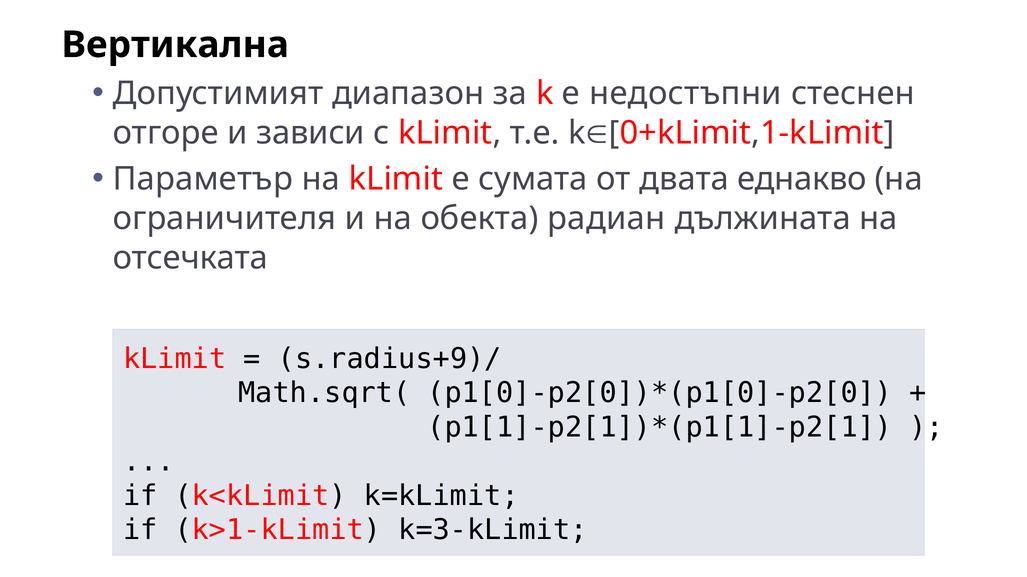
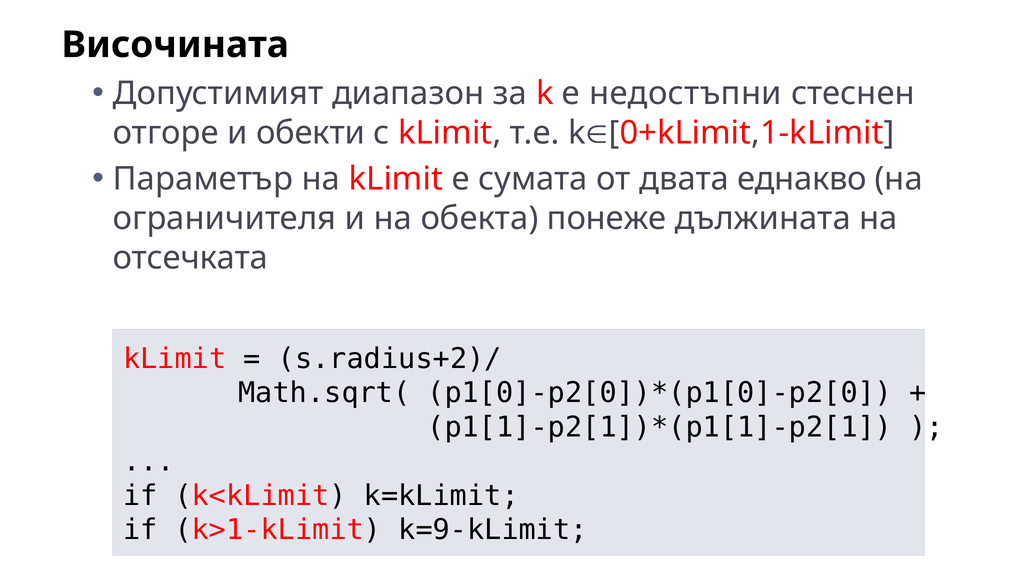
Вертикална: Вертикална -> Височината
зависи: зависи -> обекти
радиан: радиан -> понеже
s.radius+9)/: s.radius+9)/ -> s.radius+2)/
k=3-kLimit: k=3-kLimit -> k=9-kLimit
